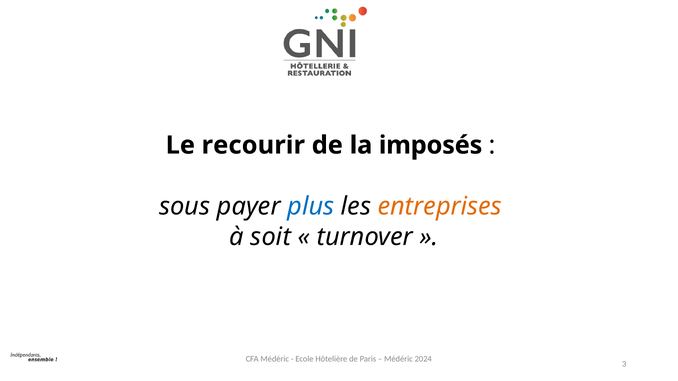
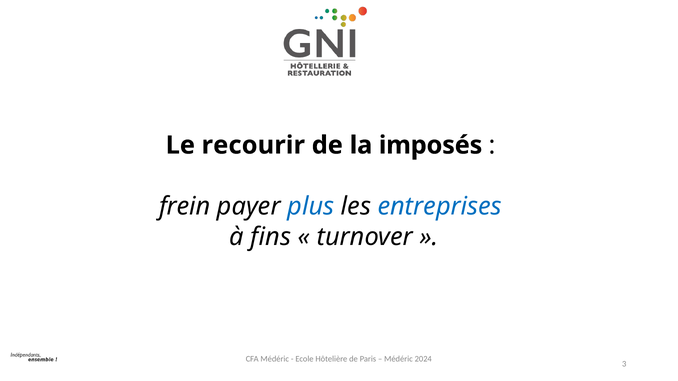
sous: sous -> frein
entreprises colour: orange -> blue
soit: soit -> fins
